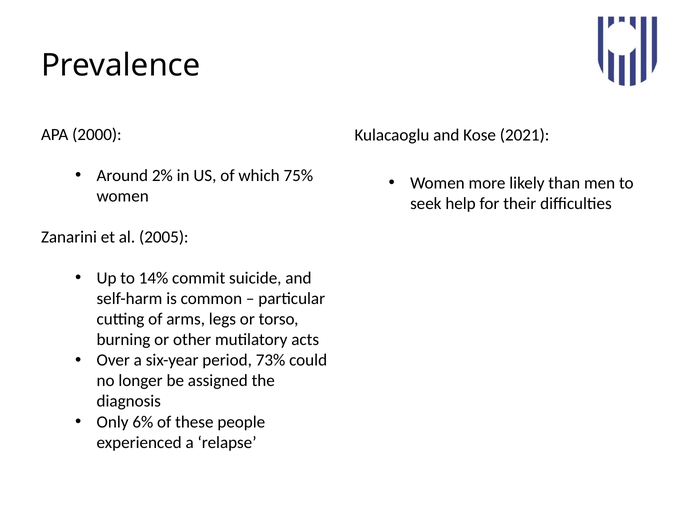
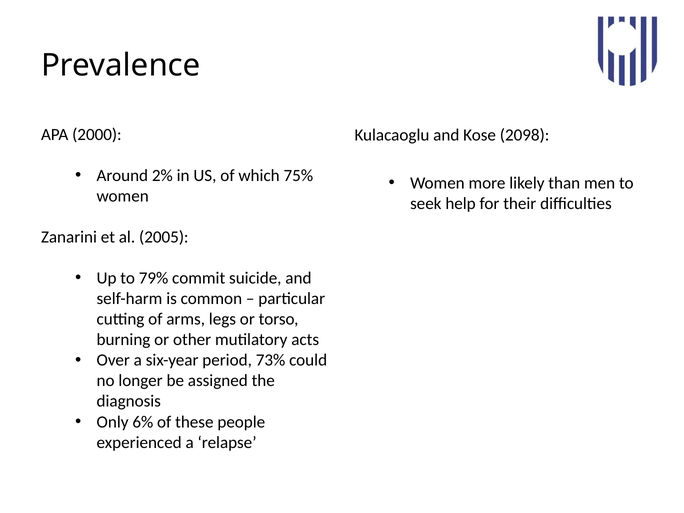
2021: 2021 -> 2098
14%: 14% -> 79%
